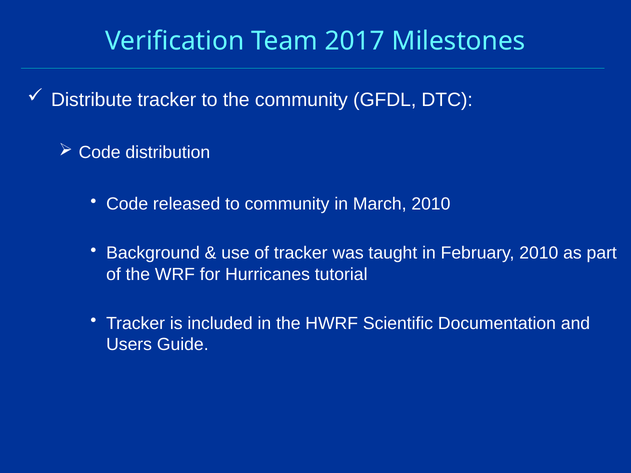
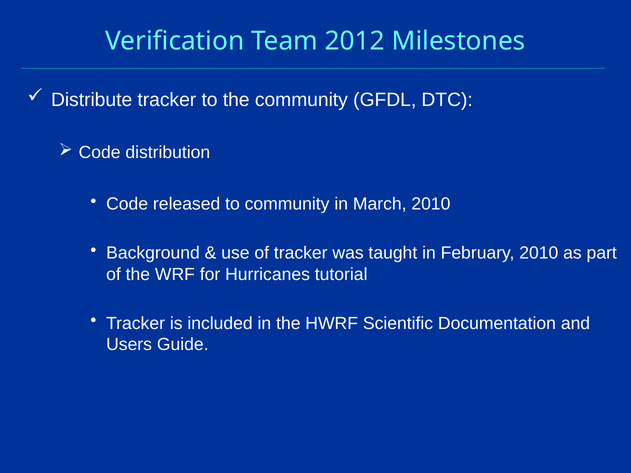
2017: 2017 -> 2012
